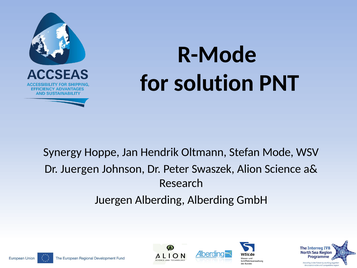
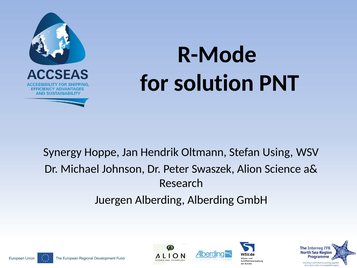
Mode: Mode -> Using
Dr Juergen: Juergen -> Michael
